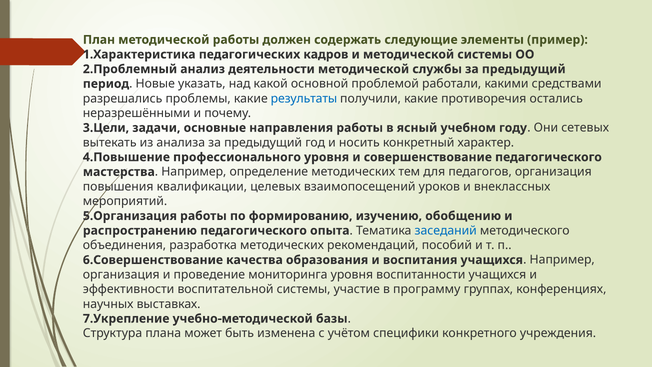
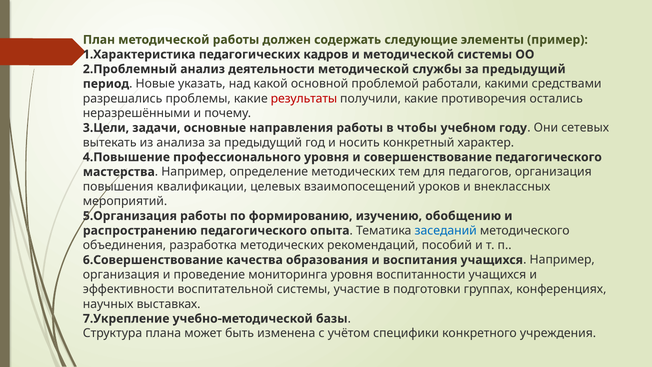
результаты colour: blue -> red
ясный: ясный -> чтобы
программу: программу -> подготовки
